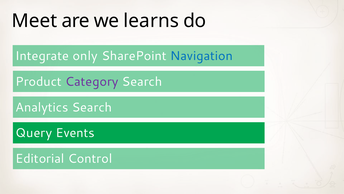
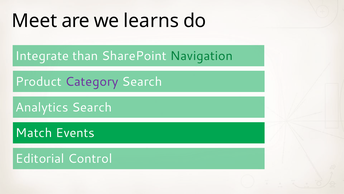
only: only -> than
Navigation colour: blue -> green
Query: Query -> Match
